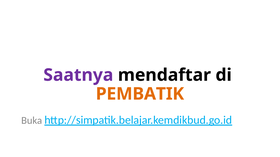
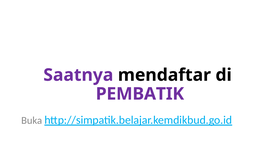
PEMBATIK colour: orange -> purple
